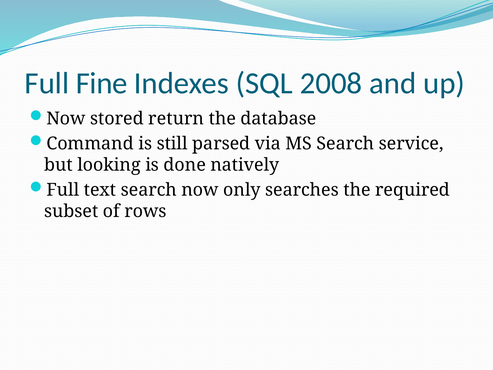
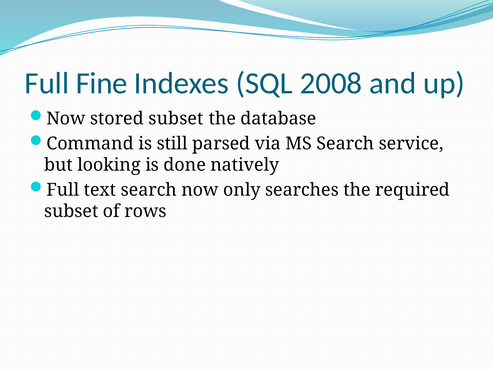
stored return: return -> subset
